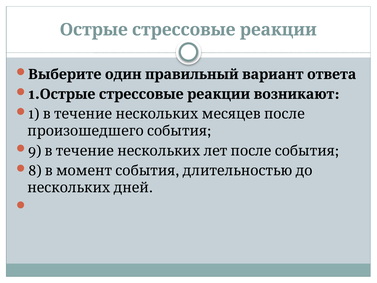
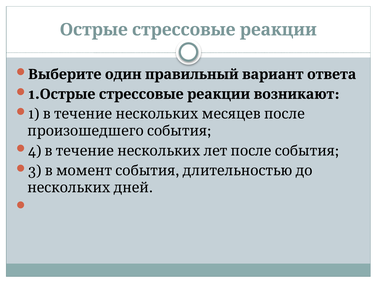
9: 9 -> 4
8: 8 -> 3
